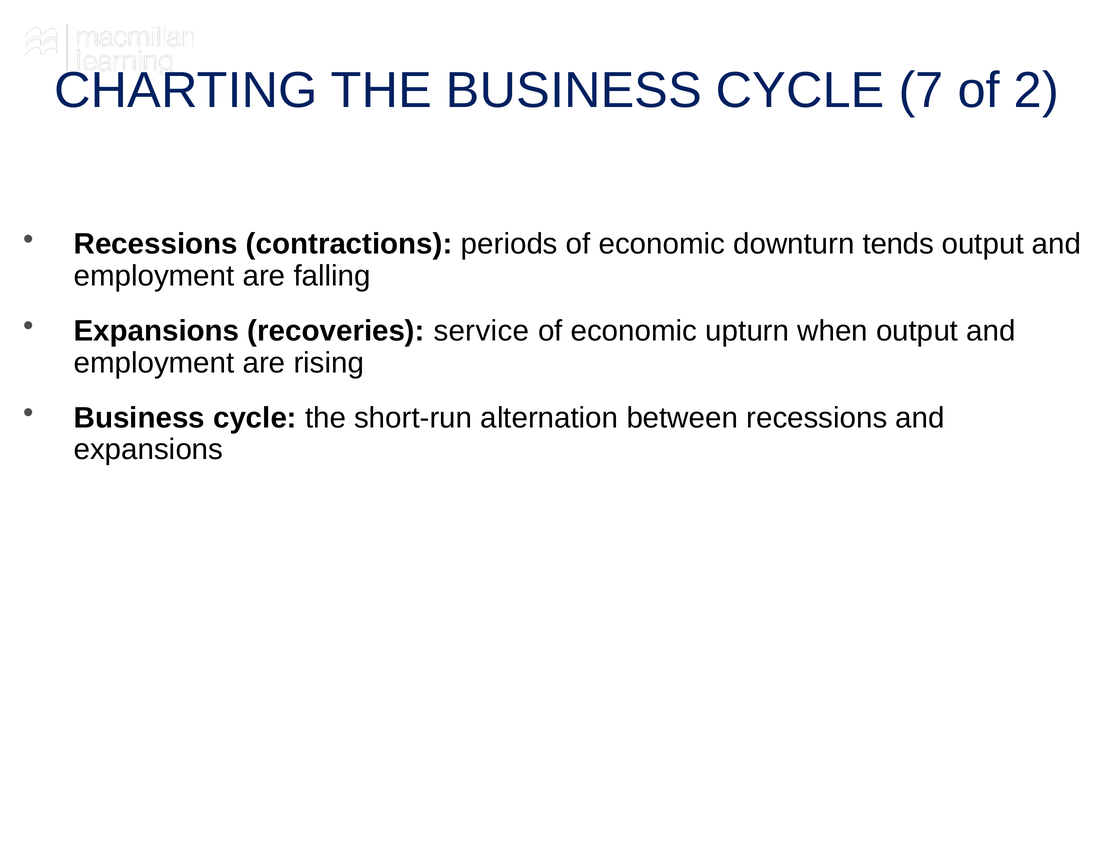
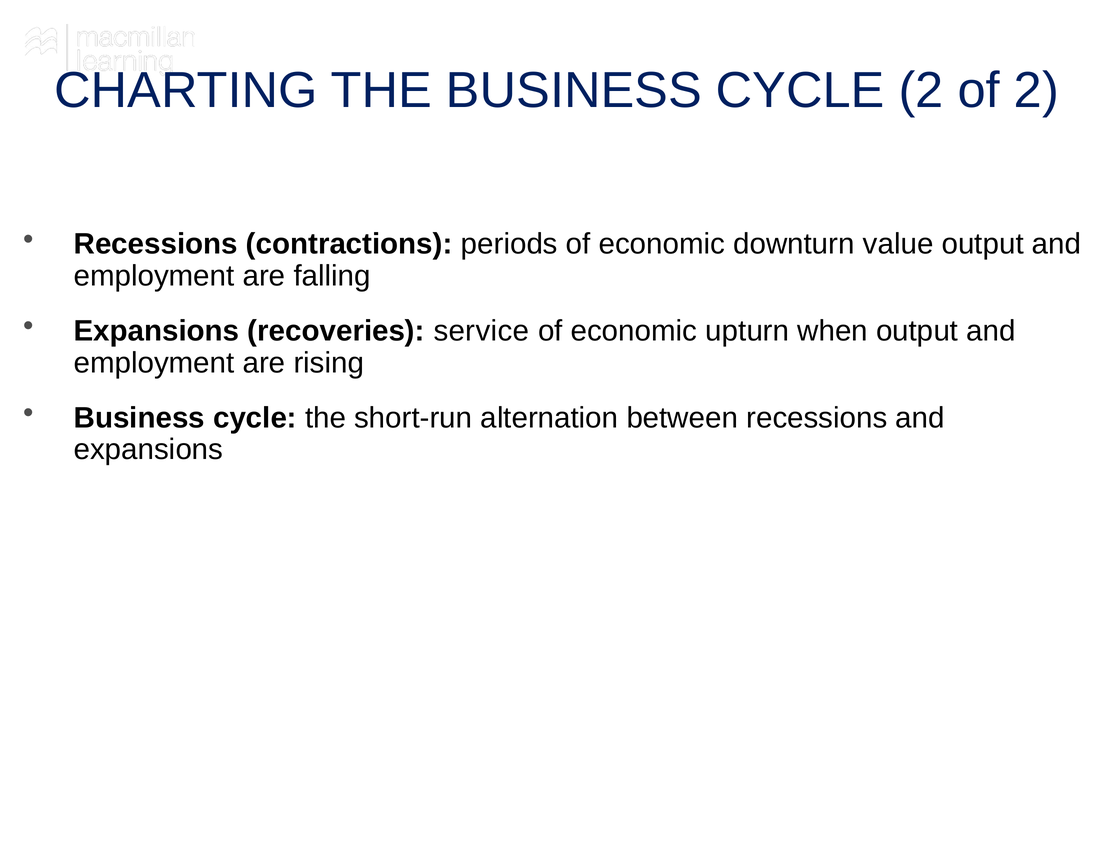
CYCLE 7: 7 -> 2
tends: tends -> value
